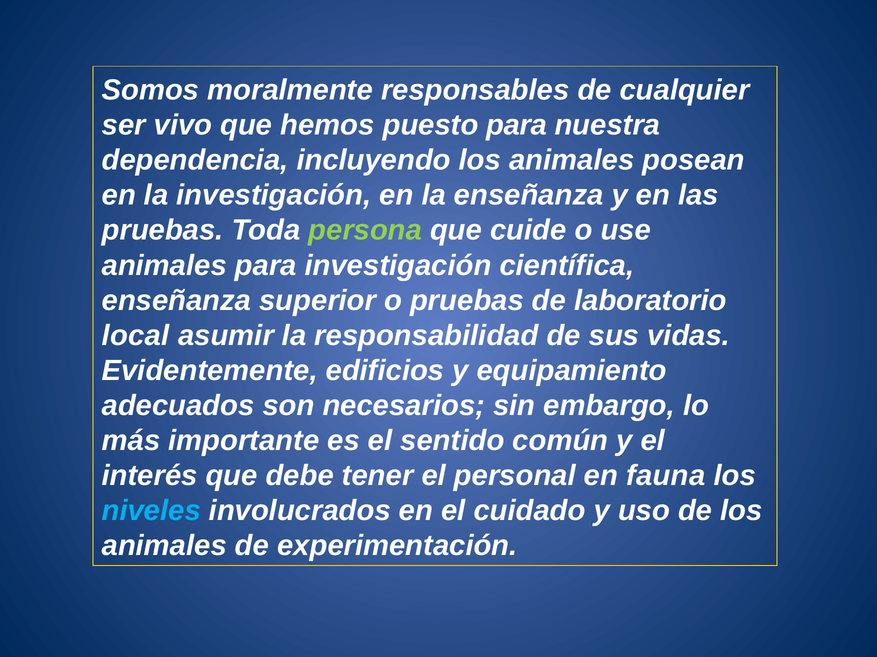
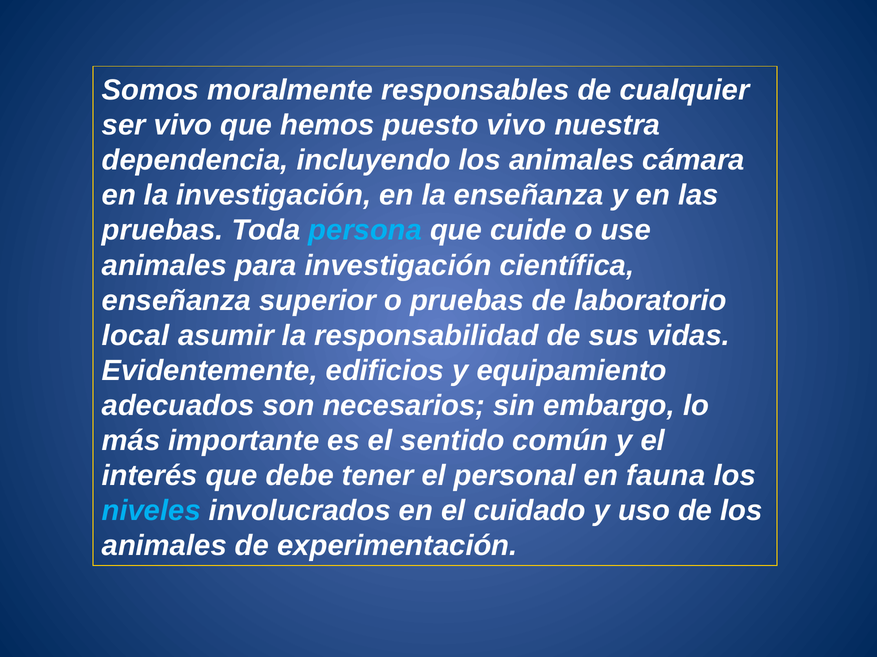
puesto para: para -> vivo
posean: posean -> cámara
persona colour: light green -> light blue
